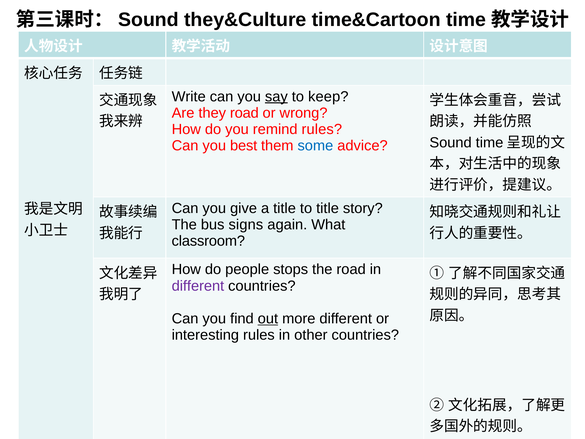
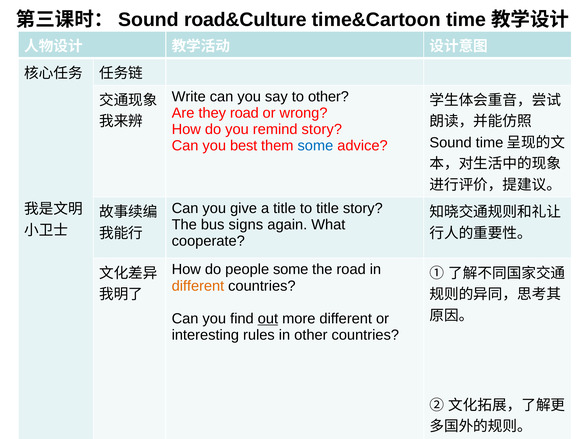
they&Culture: they&Culture -> road&Culture
say underline: present -> none
to keep: keep -> other
remind rules: rules -> story
classroom: classroom -> cooperate
people stops: stops -> some
different at (198, 286) colour: purple -> orange
